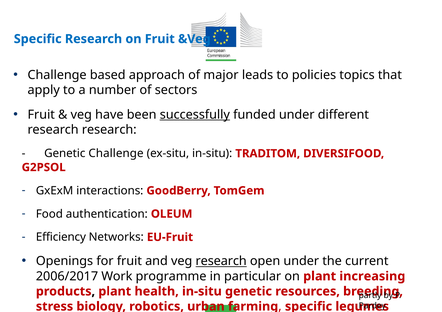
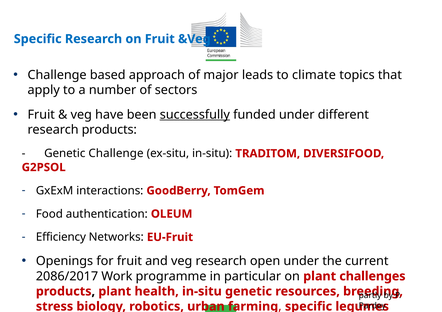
policies: policies -> climate
research research: research -> products
research at (221, 262) underline: present -> none
2006/2017: 2006/2017 -> 2086/2017
increasing: increasing -> challenges
